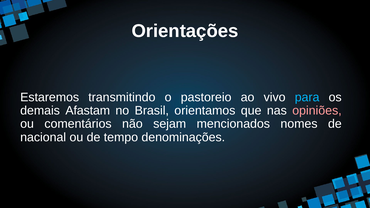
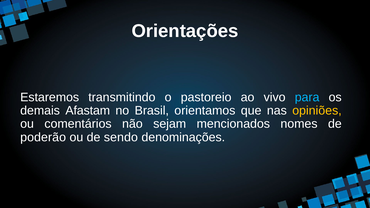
opiniões colour: pink -> yellow
nacional: nacional -> poderão
tempo: tempo -> sendo
